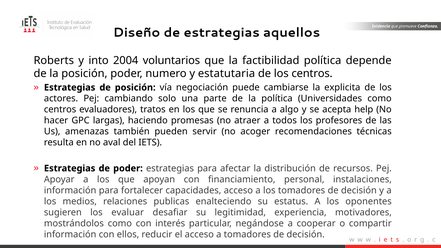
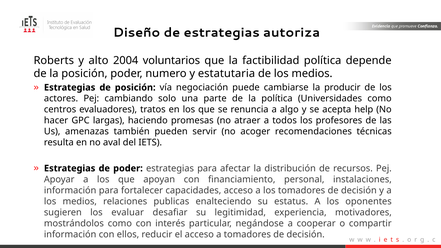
aquellos: aquellos -> autoriza
into: into -> alto
de los centros: centros -> medios
explicita: explicita -> producir
